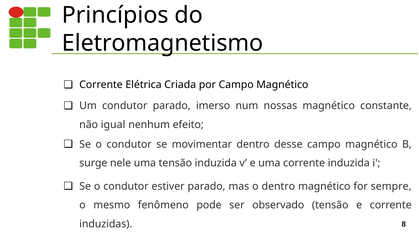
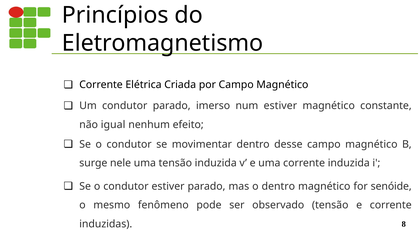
num nossas: nossas -> estiver
sempre: sempre -> senóide
